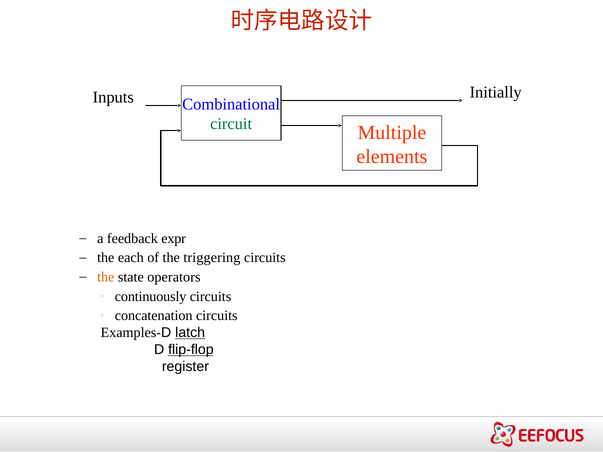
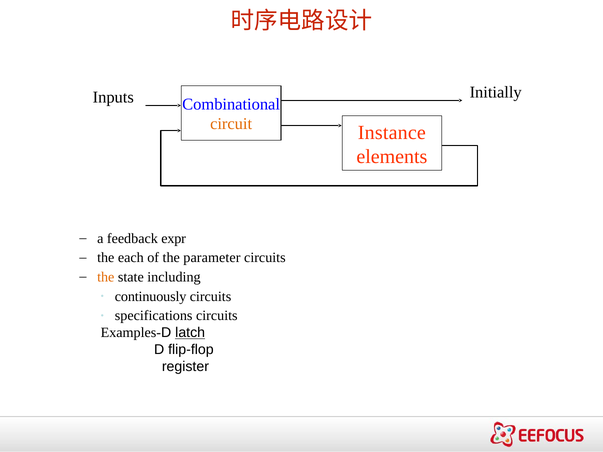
circuit colour: green -> orange
Multiple: Multiple -> Instance
triggering: triggering -> parameter
operators: operators -> including
concatenation: concatenation -> specifications
flip-flop underline: present -> none
